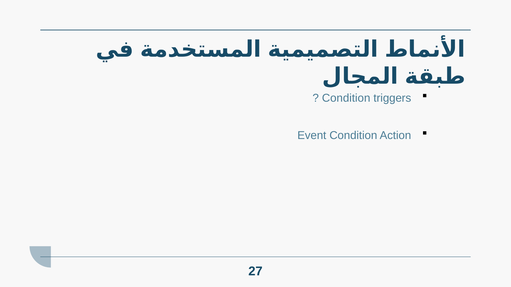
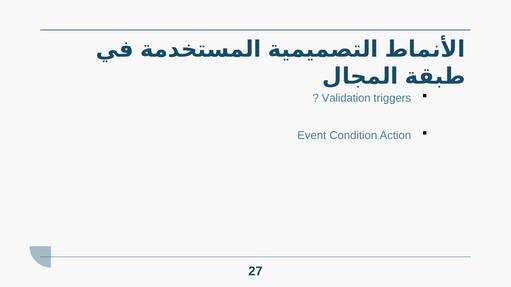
Condition at (346, 98): Condition -> Validation
